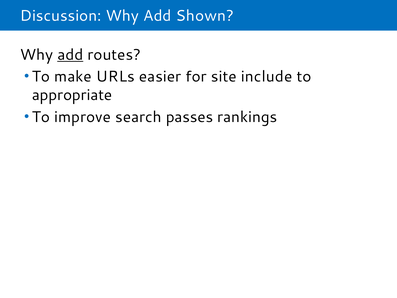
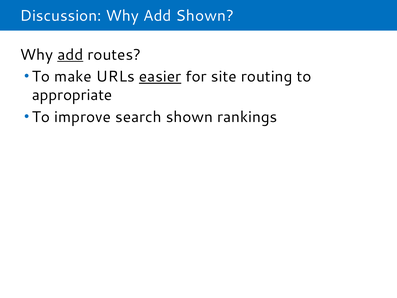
easier underline: none -> present
include: include -> routing
search passes: passes -> shown
